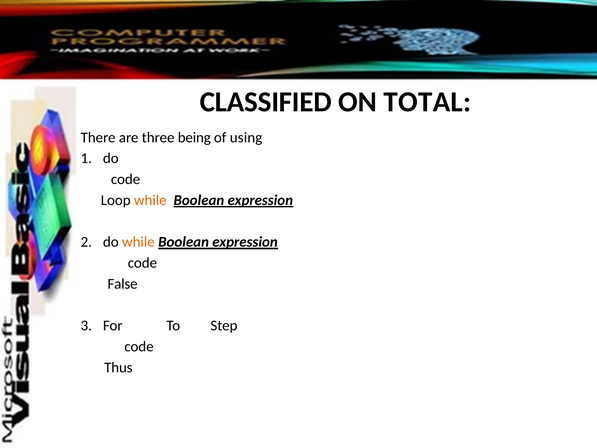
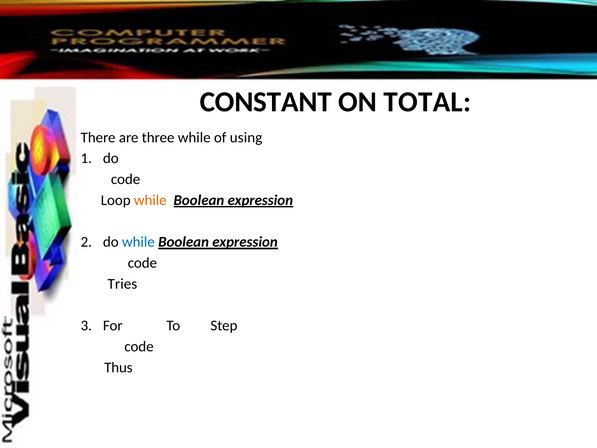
CLASSIFIED: CLASSIFIED -> CONSTANT
three being: being -> while
while at (138, 242) colour: orange -> blue
False: False -> Tries
